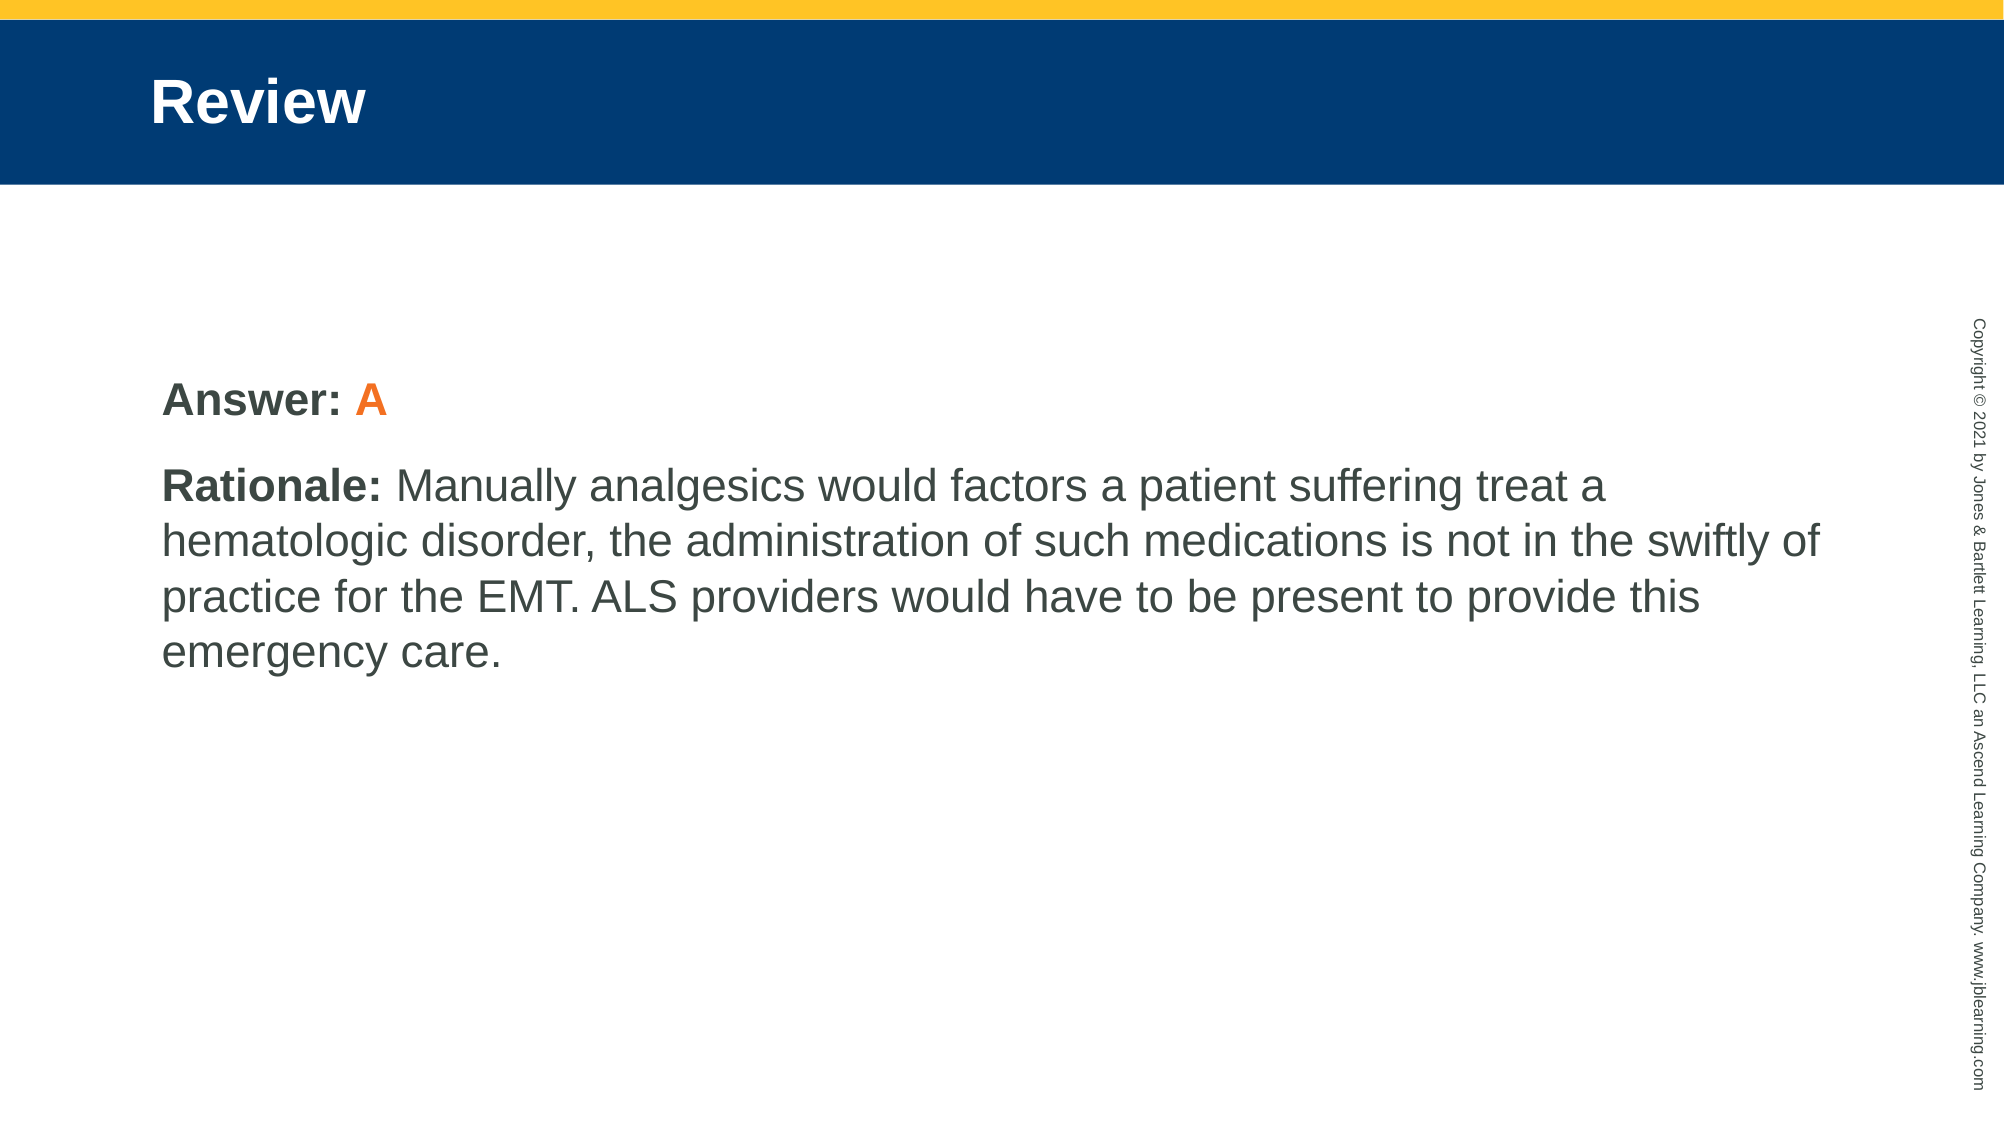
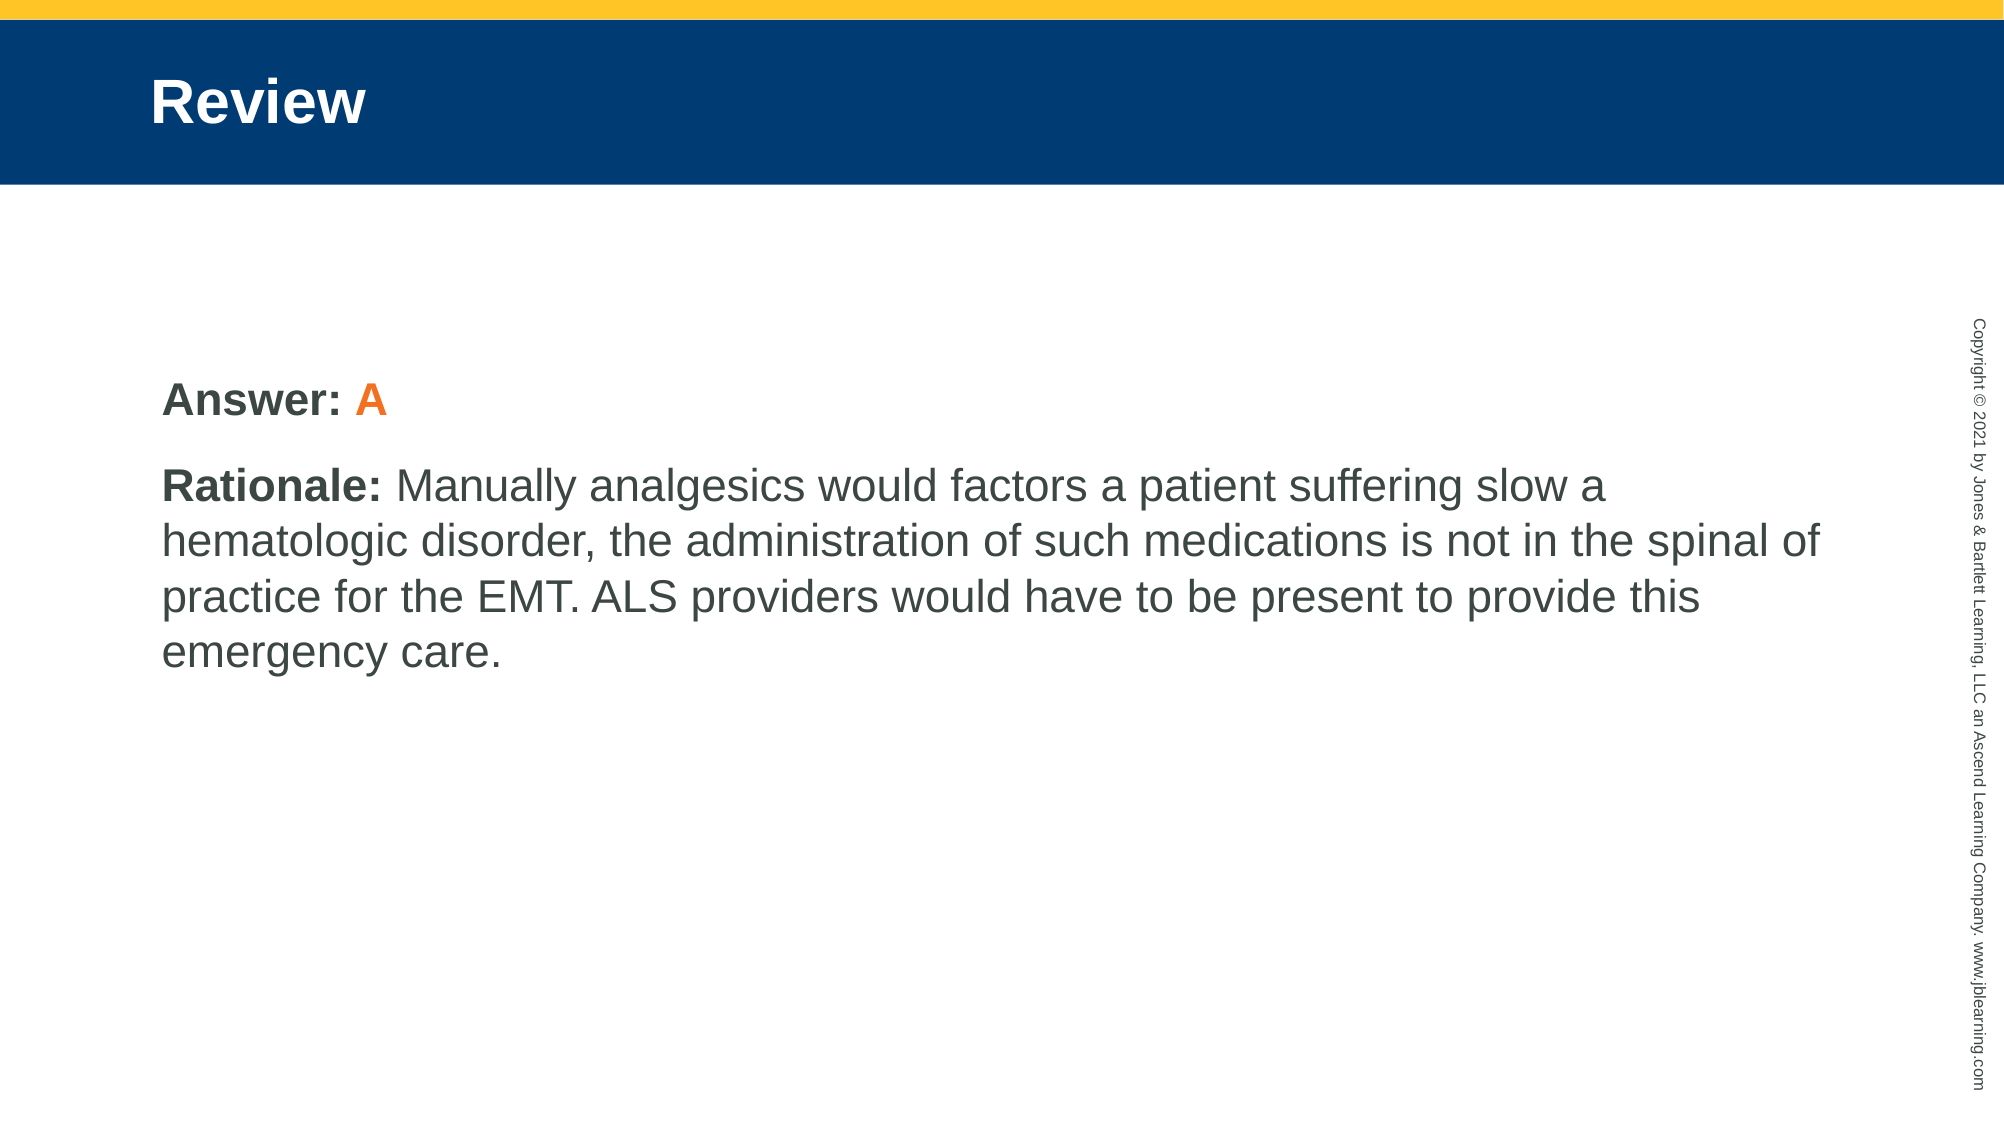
treat: treat -> slow
swiftly: swiftly -> spinal
